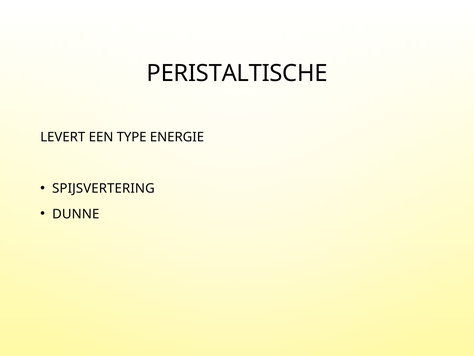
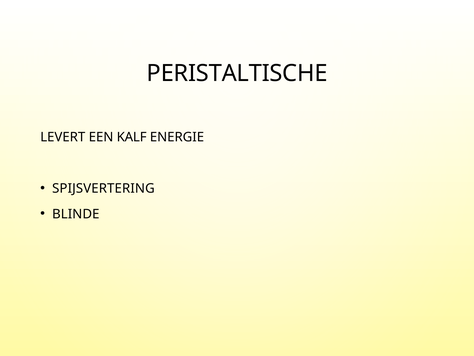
TYPE: TYPE -> KALF
DUNNE: DUNNE -> BLINDE
